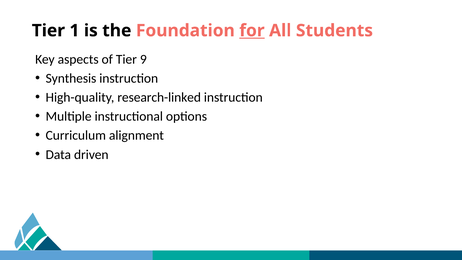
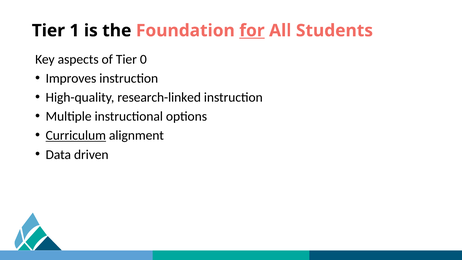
9: 9 -> 0
Synthesis: Synthesis -> Improves
Curriculum underline: none -> present
